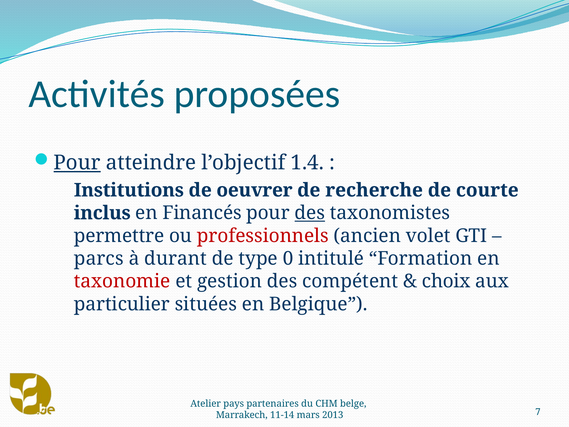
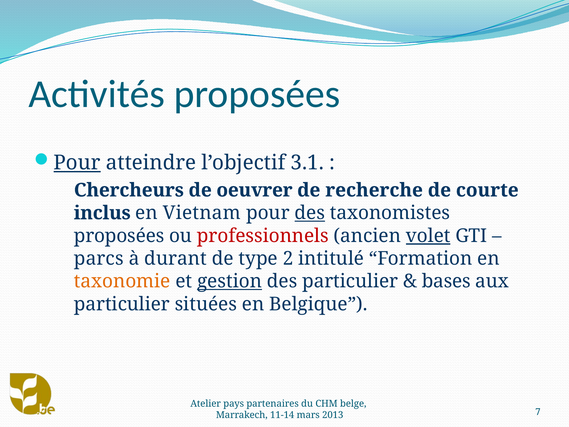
1.4: 1.4 -> 3.1
Institutions: Institutions -> Chercheurs
Financés: Financés -> Vietnam
permettre at (119, 236): permettre -> proposées
volet underline: none -> present
0: 0 -> 2
taxonomie colour: red -> orange
gestion underline: none -> present
des compétent: compétent -> particulier
choix: choix -> bases
